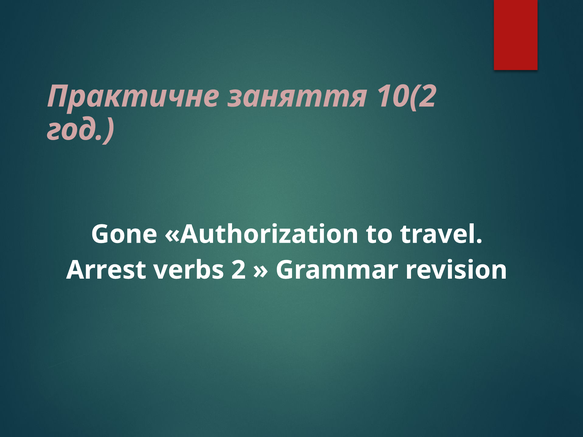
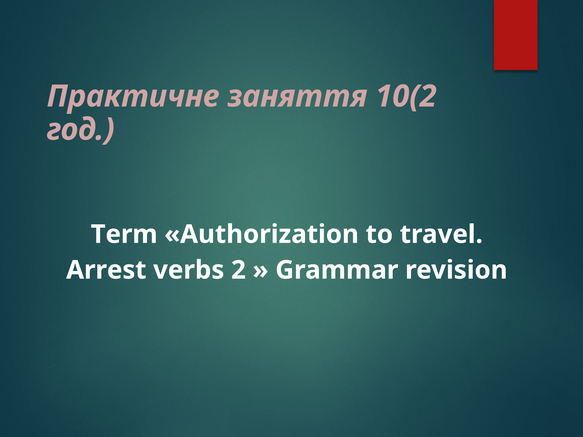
Gone: Gone -> Term
